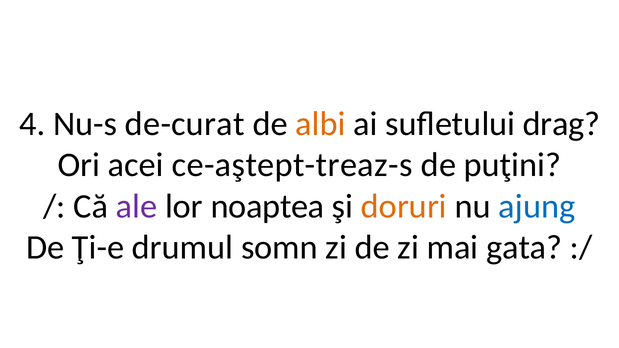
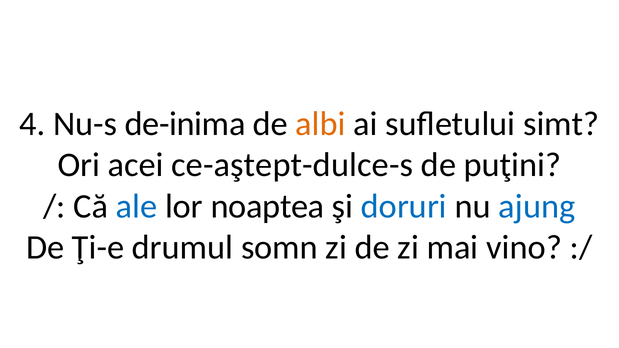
de-curat: de-curat -> de-inima
drag: drag -> simt
ce-aştept-treaz-s: ce-aştept-treaz-s -> ce-aştept-dulce-s
ale colour: purple -> blue
doruri colour: orange -> blue
gata: gata -> vino
